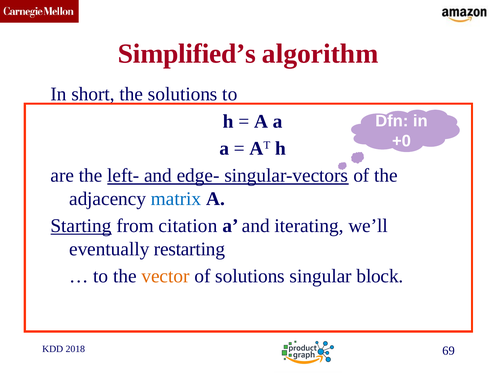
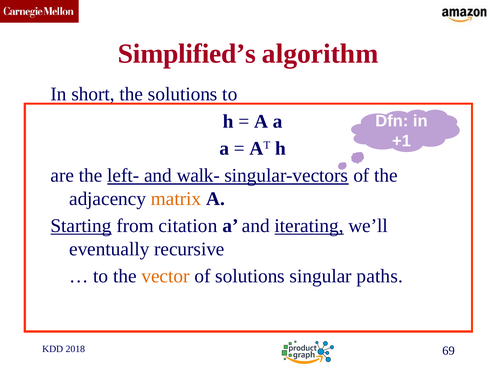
+0: +0 -> +1
edge-: edge- -> walk-
matrix colour: blue -> orange
iterating underline: none -> present
restarting: restarting -> recursive
block: block -> paths
